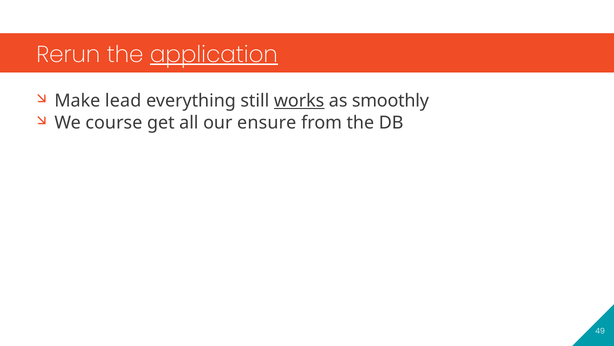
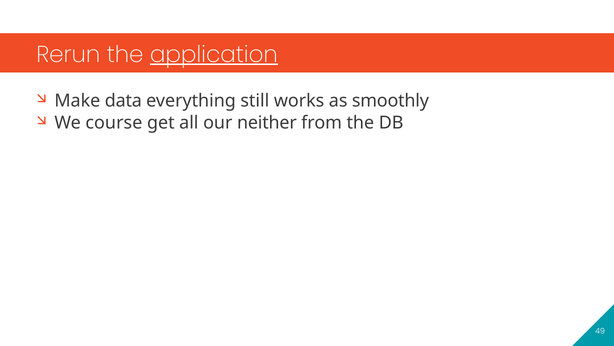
lead: lead -> data
works underline: present -> none
ensure: ensure -> neither
